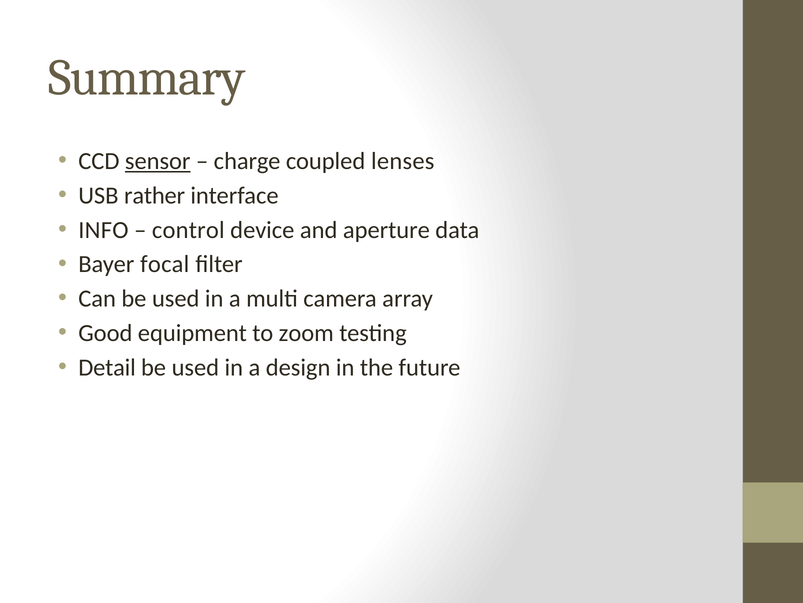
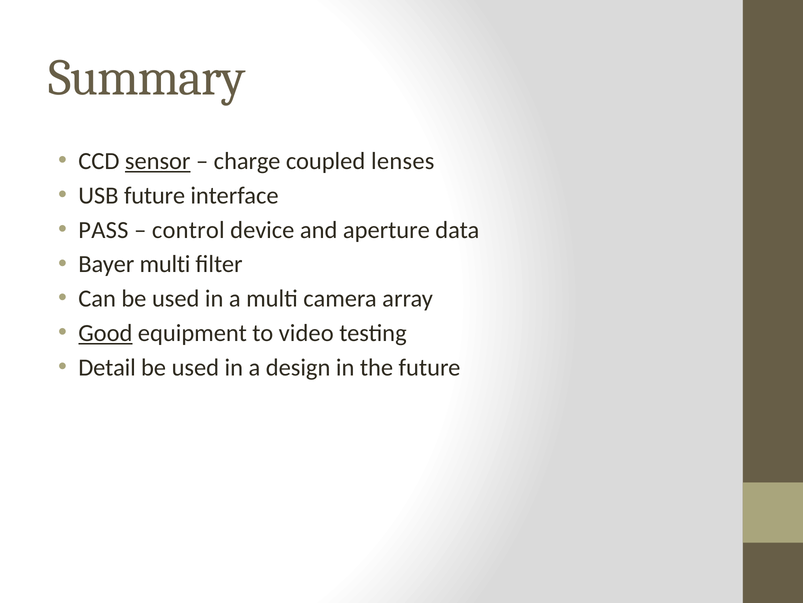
USB rather: rather -> future
INFO: INFO -> PASS
Bayer focal: focal -> multi
Good underline: none -> present
zoom: zoom -> video
